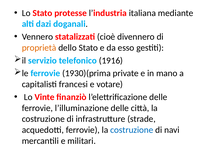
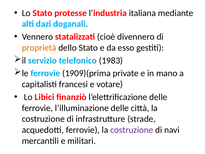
1916: 1916 -> 1983
1930)(prima: 1930)(prima -> 1909)(prima
Vinte: Vinte -> Libici
costruzione at (132, 130) colour: blue -> purple
